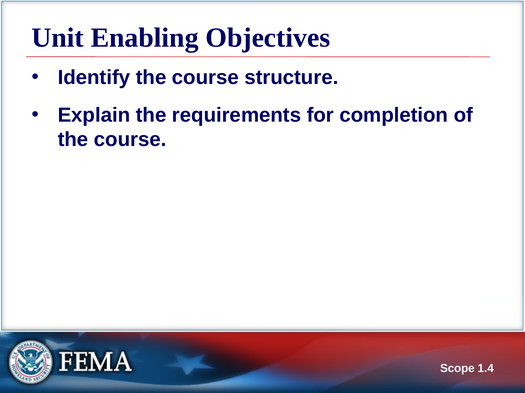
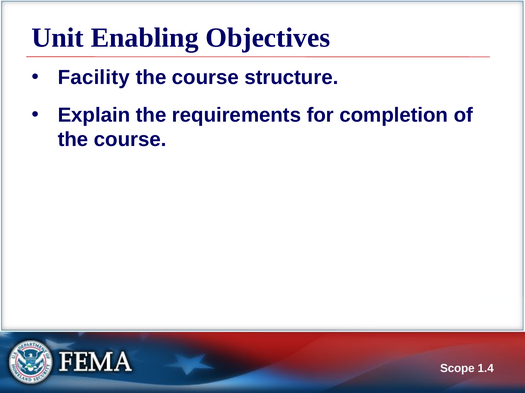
Identify: Identify -> Facility
